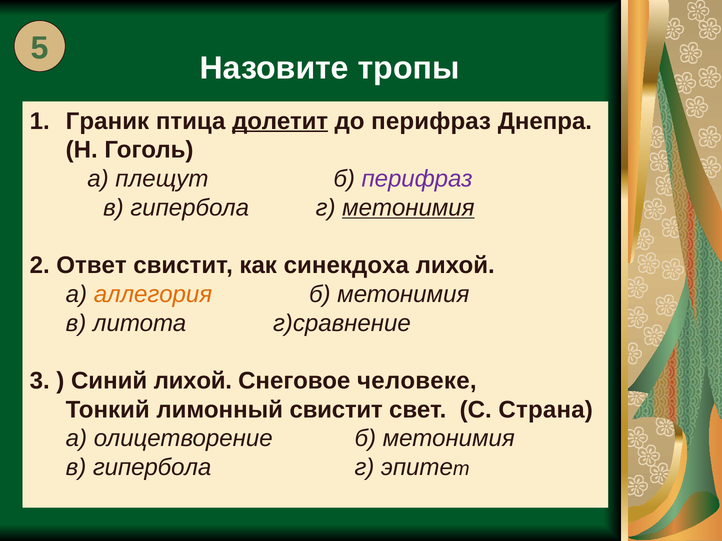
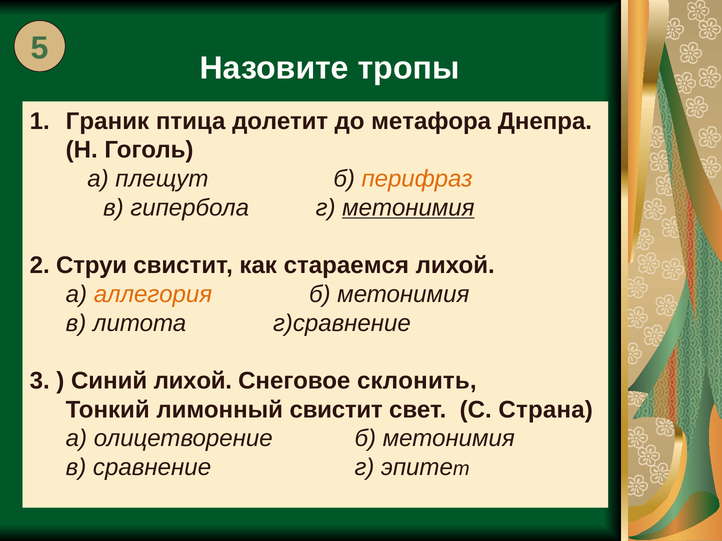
долетит underline: present -> none
до перифраз: перифраз -> метафора
перифраз at (417, 179) colour: purple -> orange
Ответ: Ответ -> Струи
синекдоха: синекдоха -> стараемся
человеке: человеке -> склонить
гипербола at (152, 468): гипербола -> сравнение
